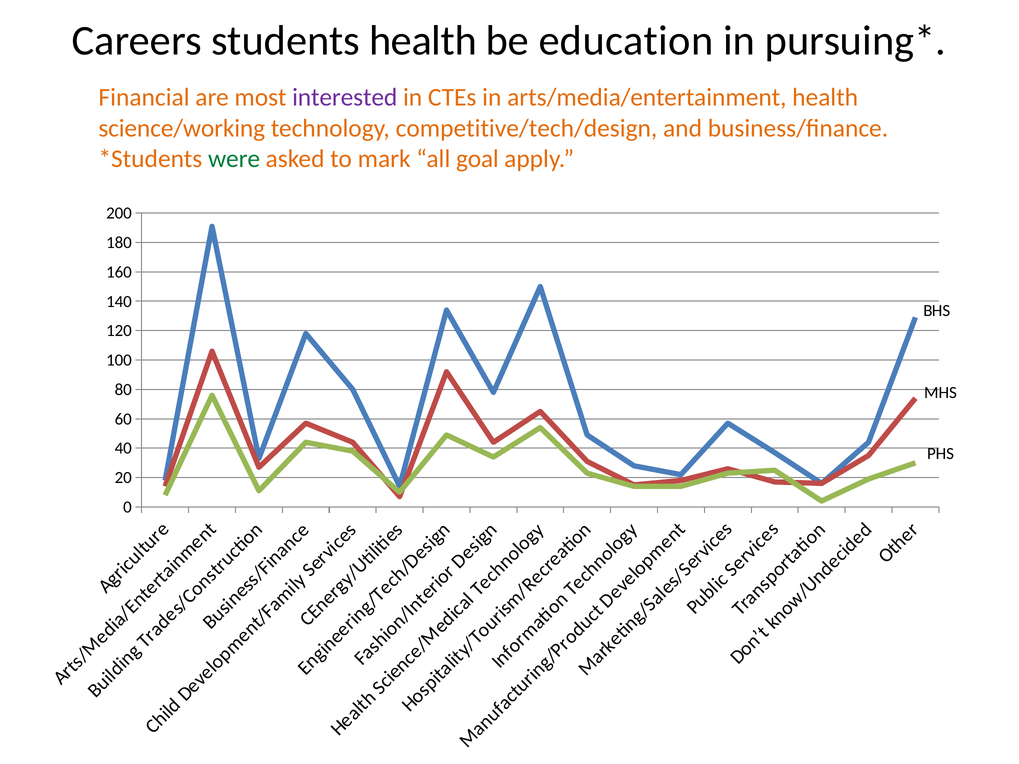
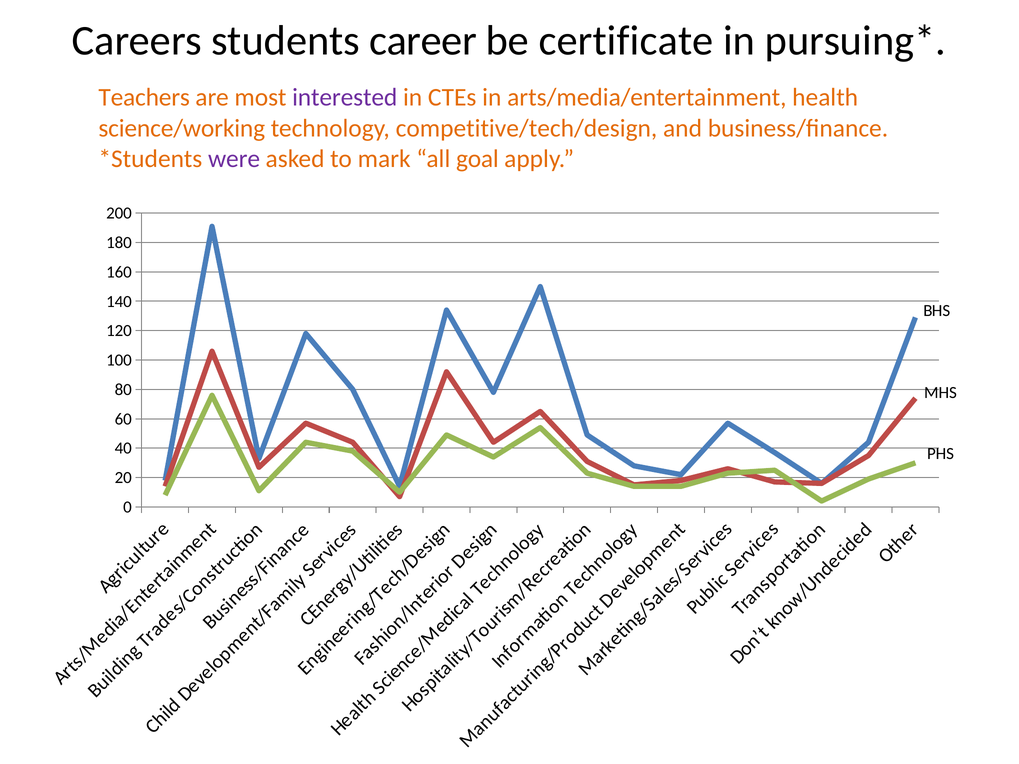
students health: health -> career
education: education -> certificate
Financial: Financial -> Teachers
were colour: green -> purple
